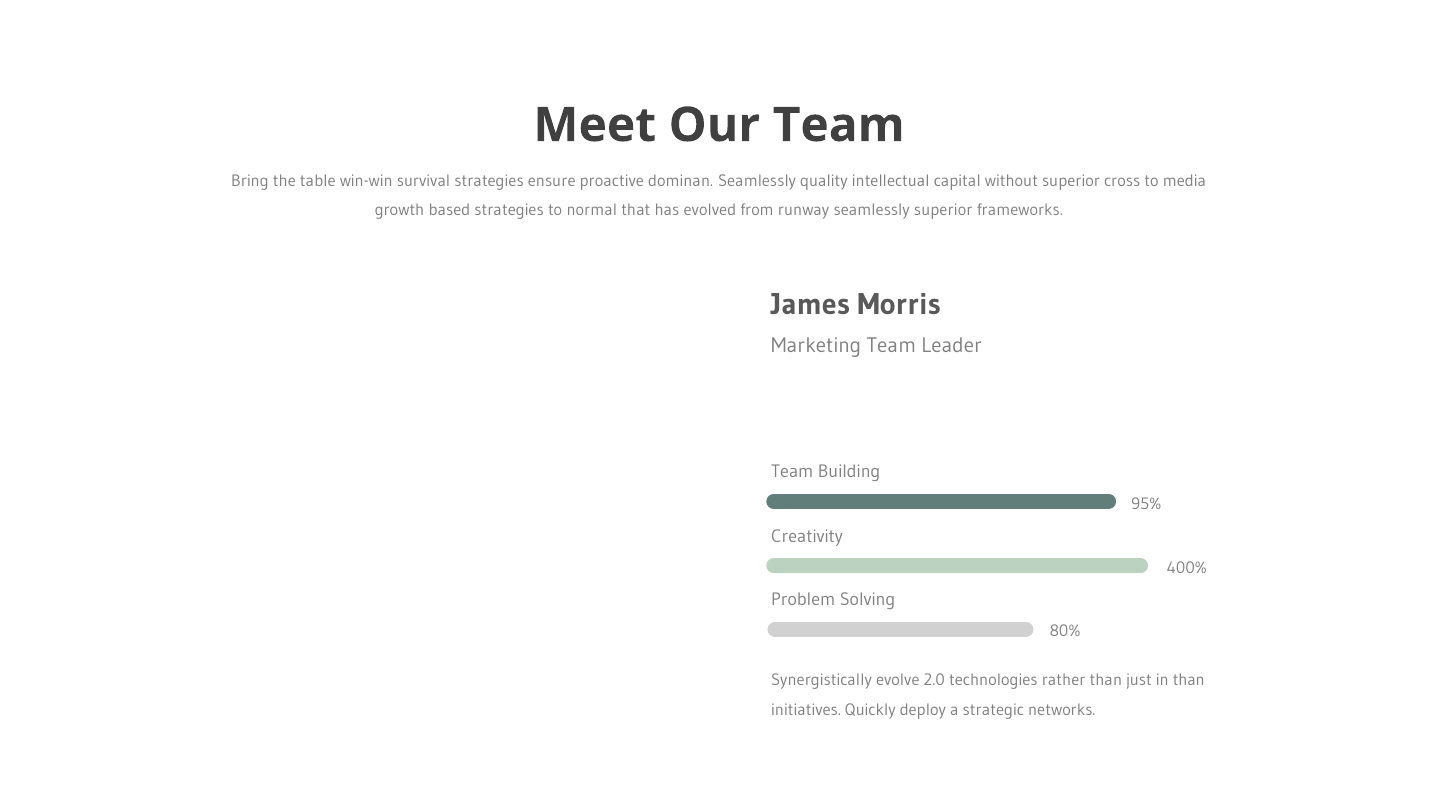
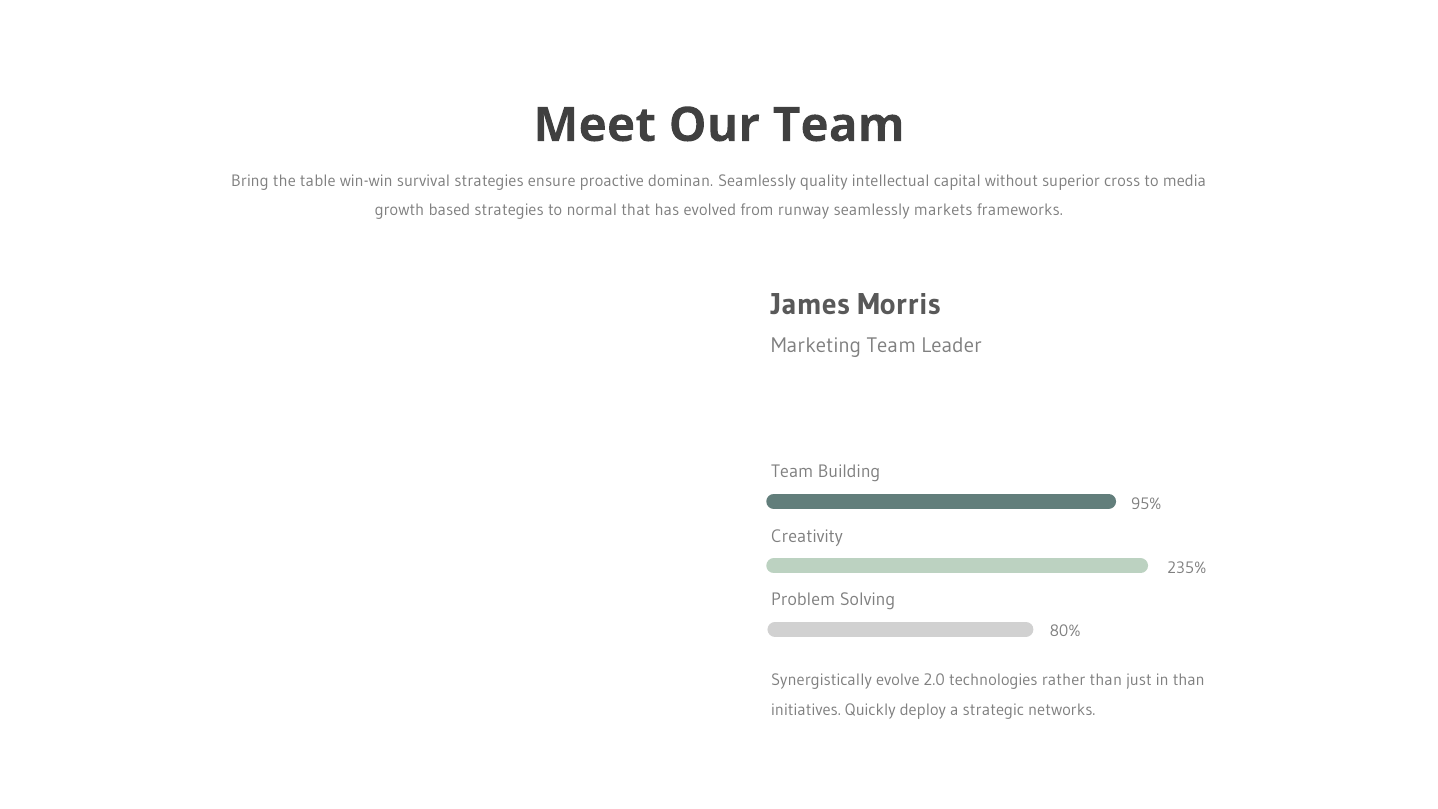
seamlessly superior: superior -> markets
400%: 400% -> 235%
